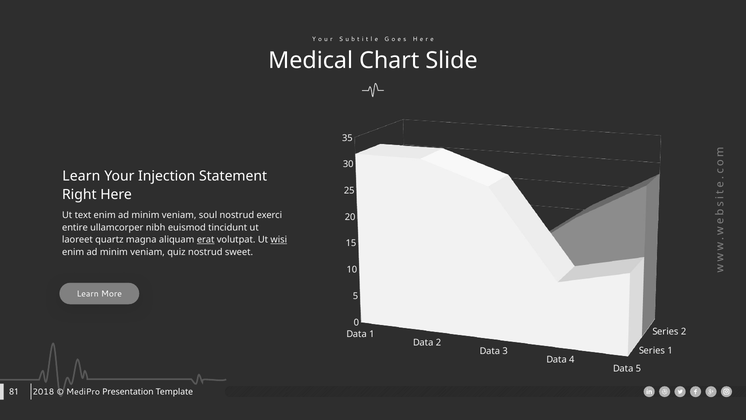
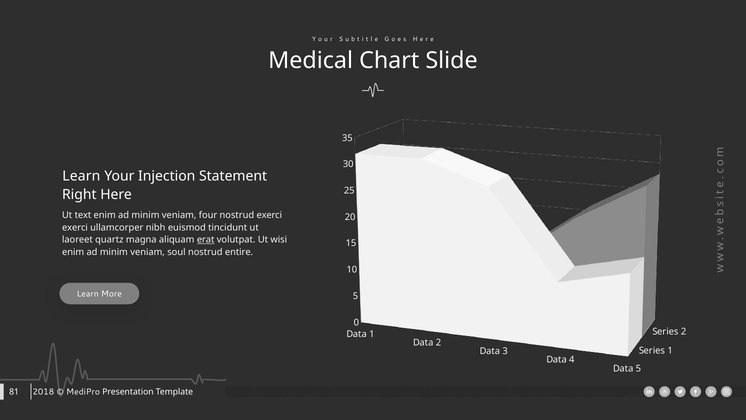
soul: soul -> four
entire at (75, 227): entire -> exerci
wisi underline: present -> none
quiz: quiz -> soul
sweet: sweet -> entire
